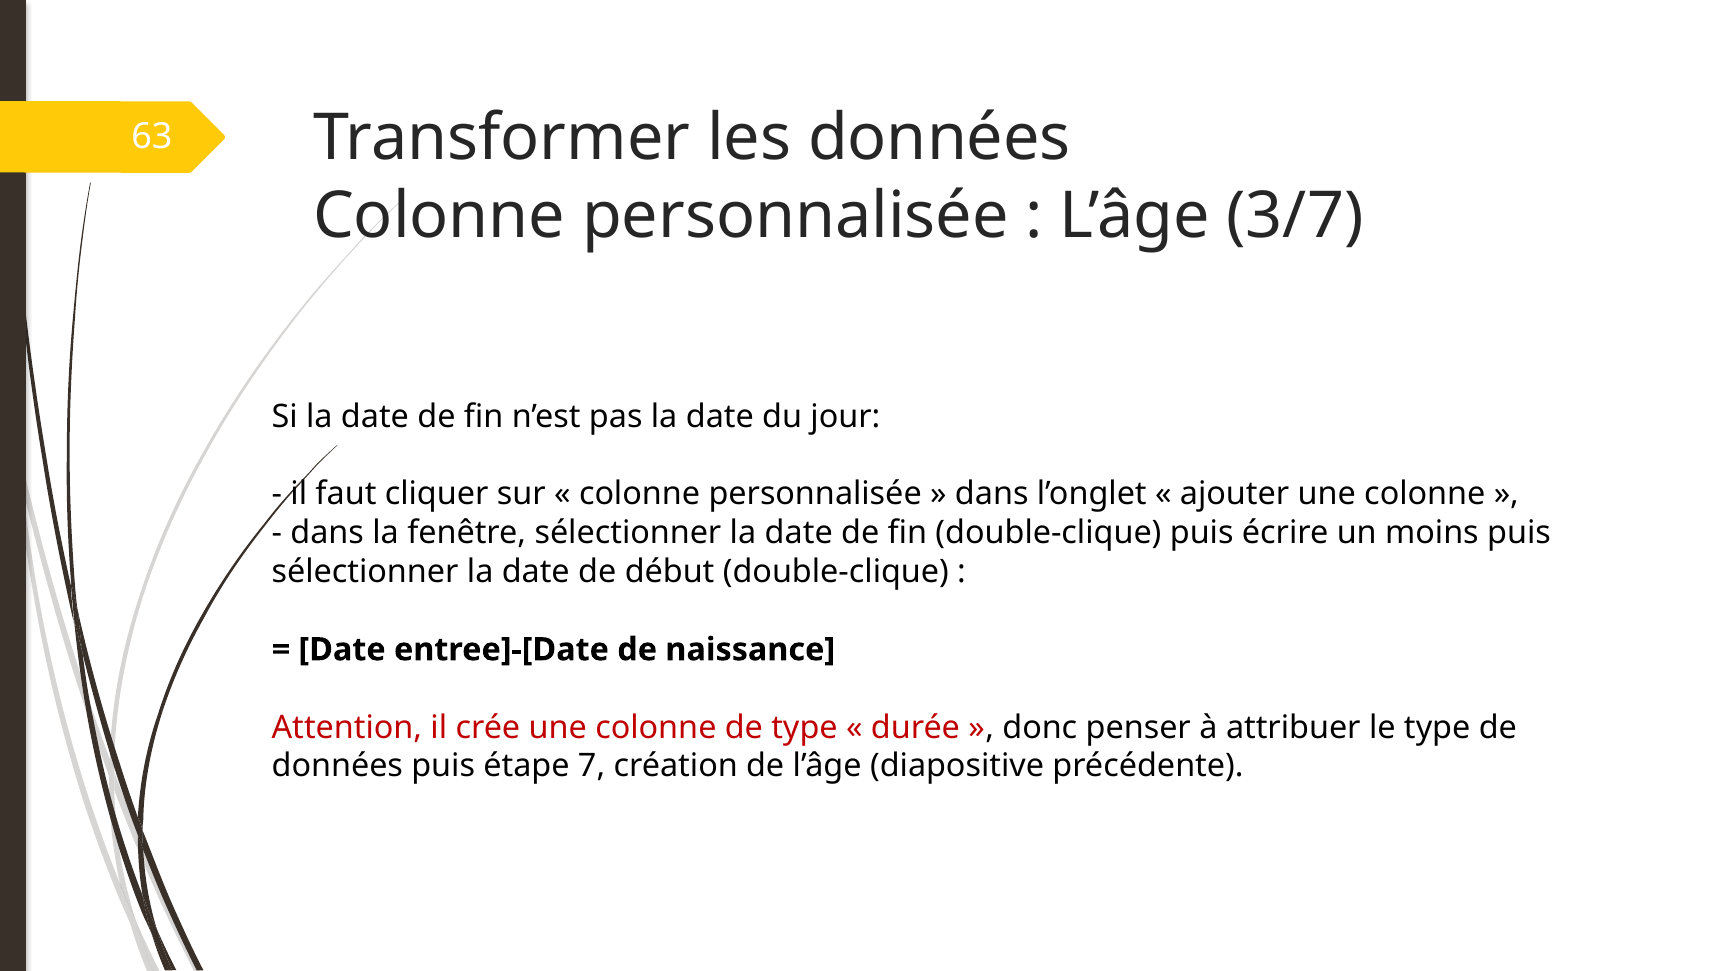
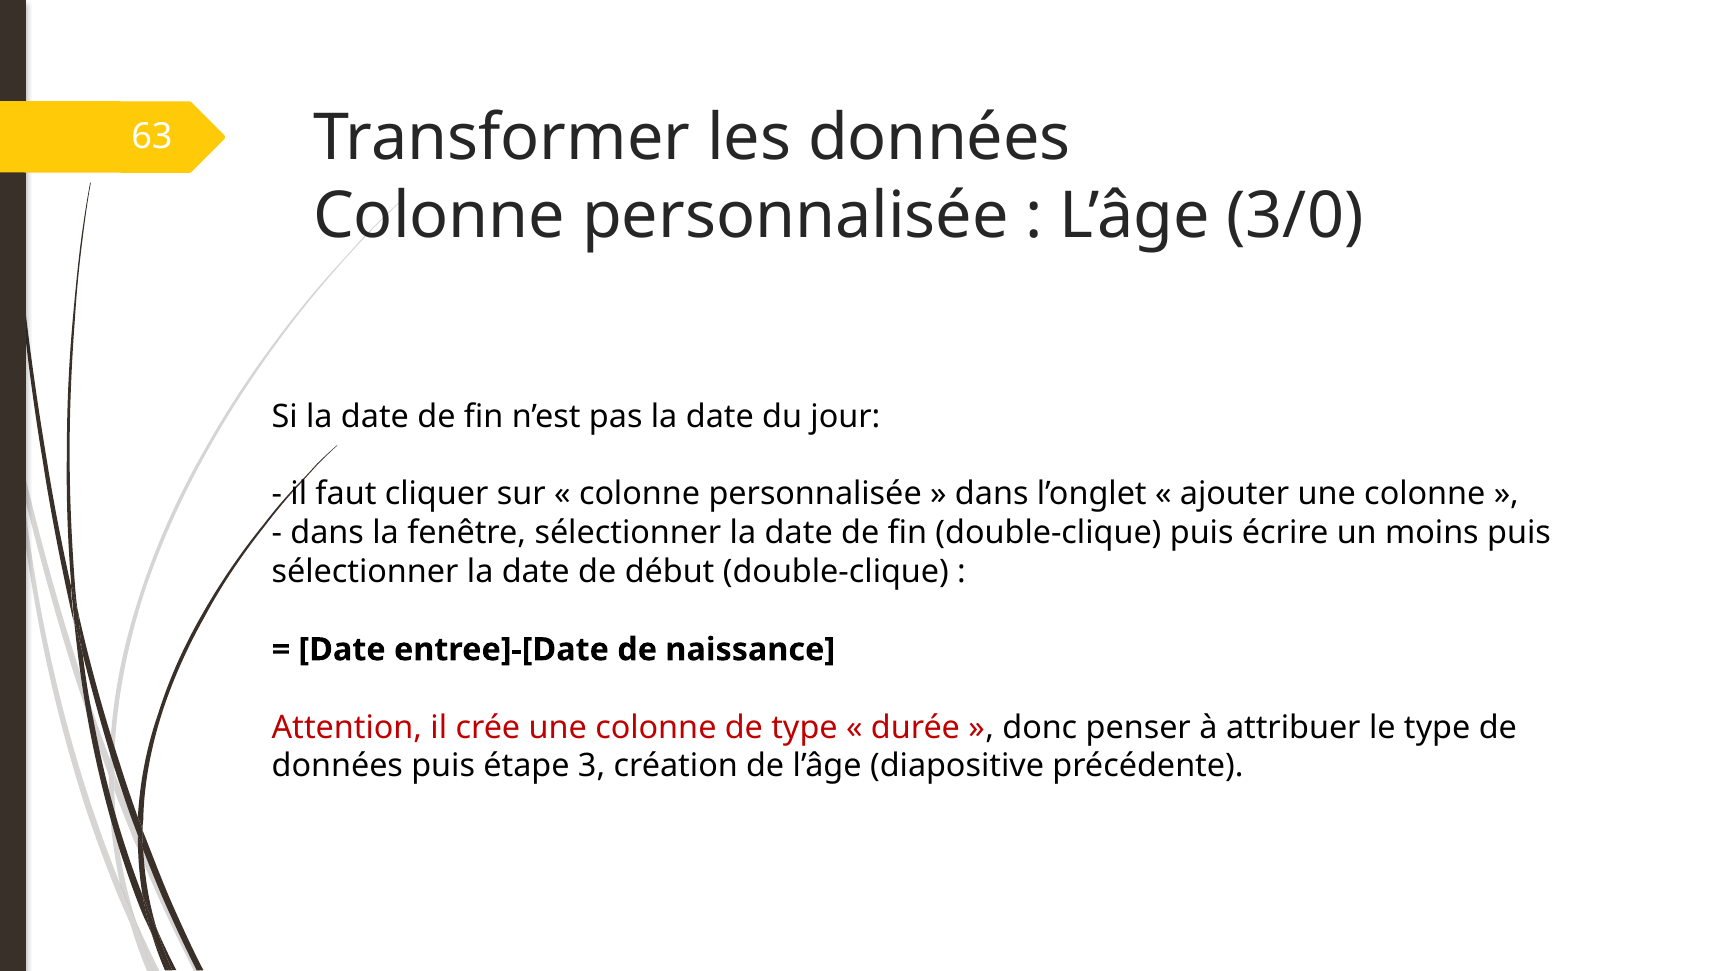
3/7: 3/7 -> 3/0
7: 7 -> 3
